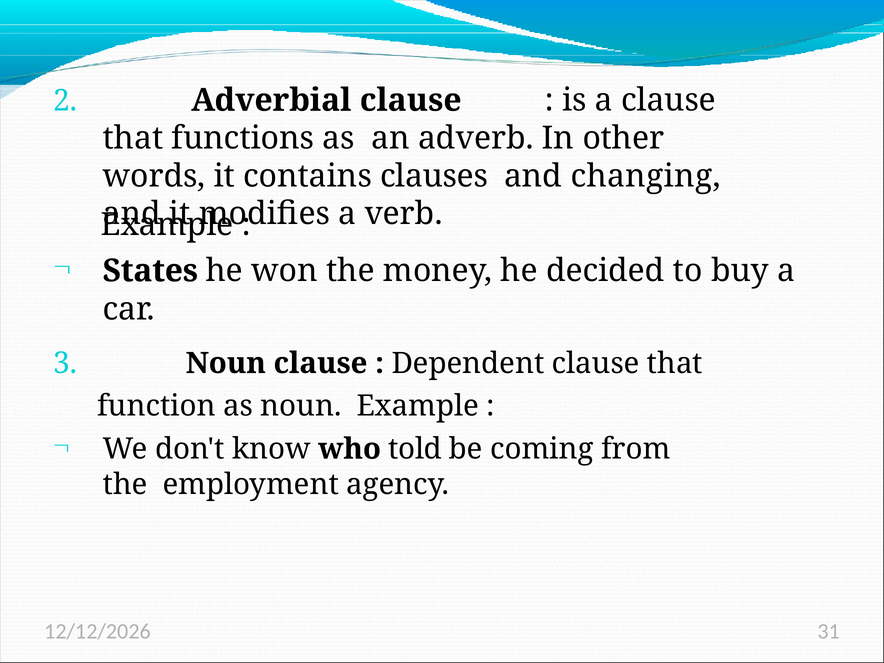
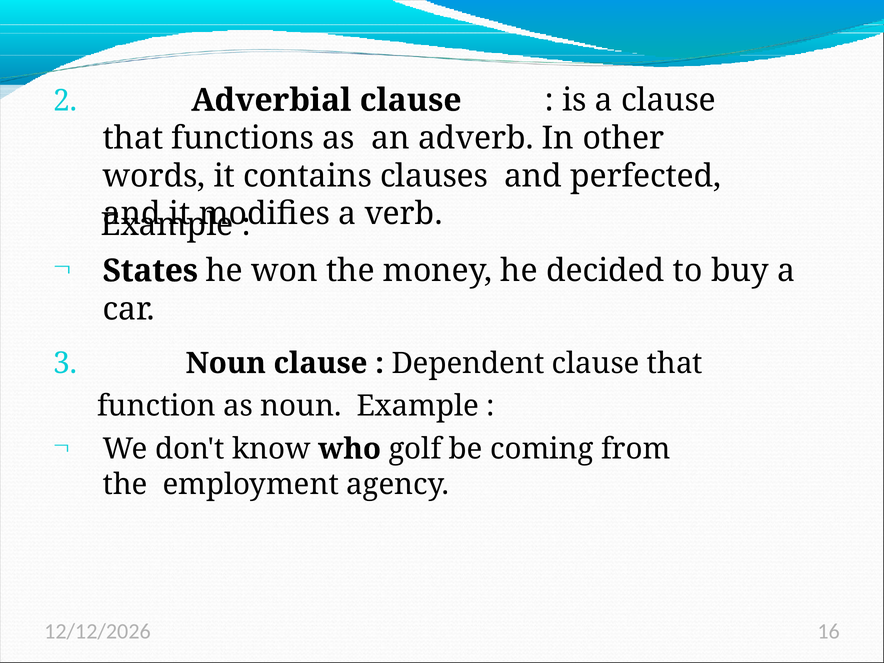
changing: changing -> perfected
told: told -> golf
31: 31 -> 16
